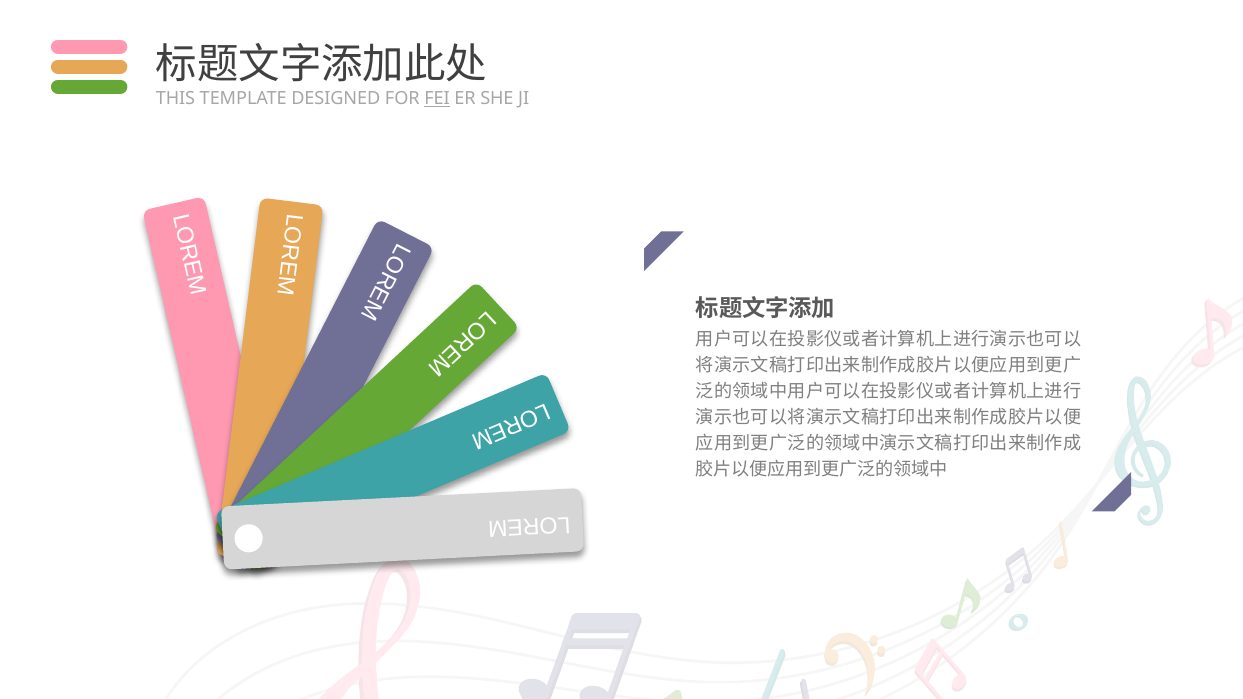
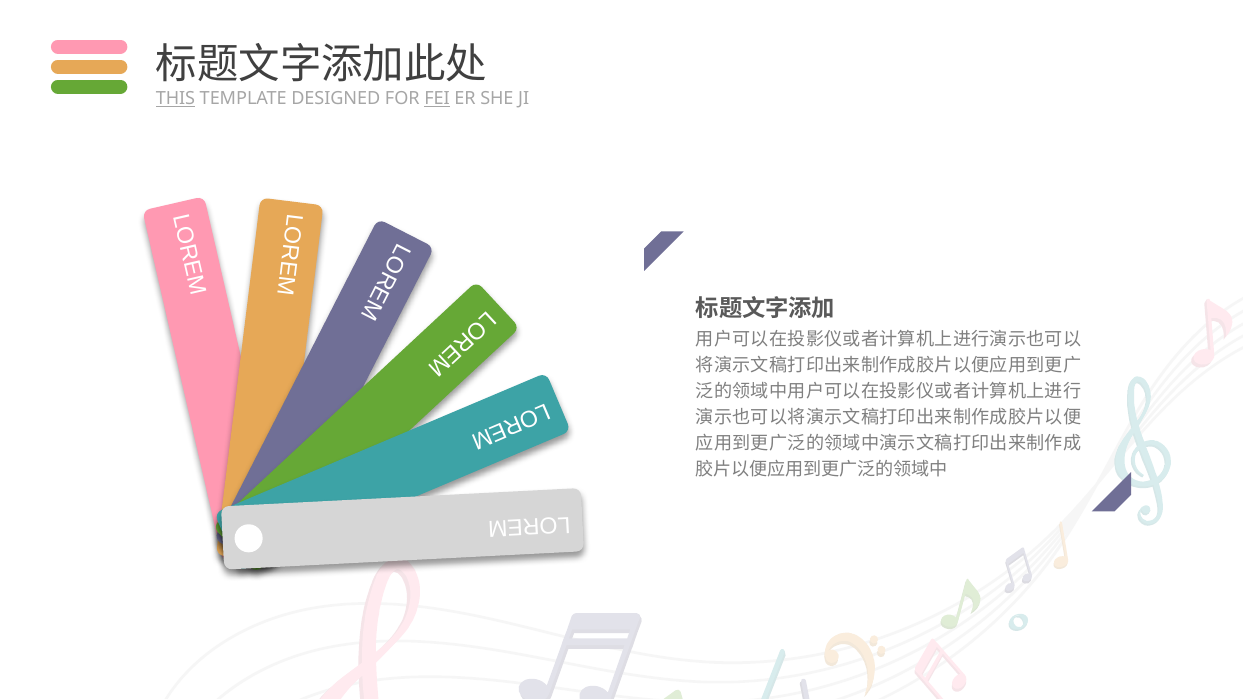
THIS underline: none -> present
